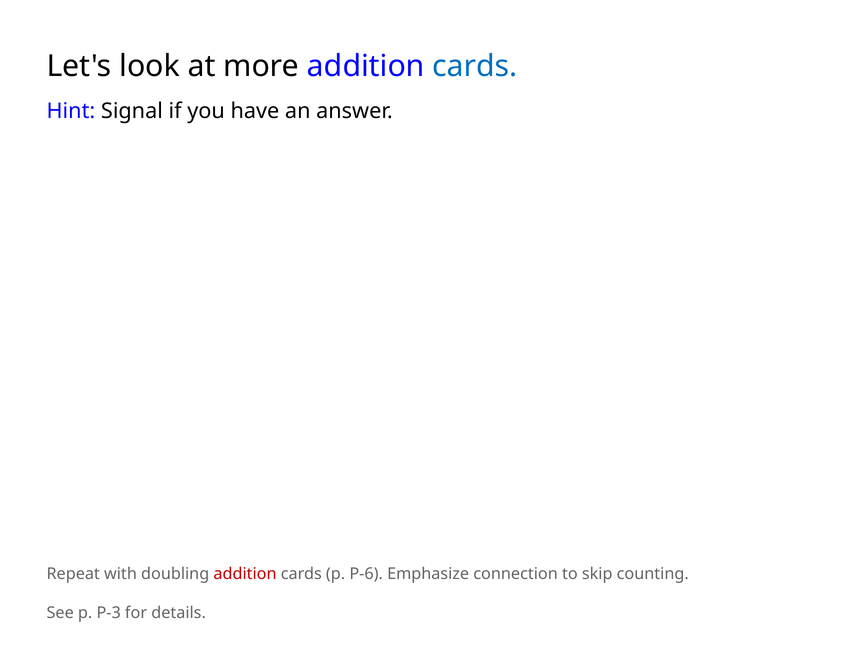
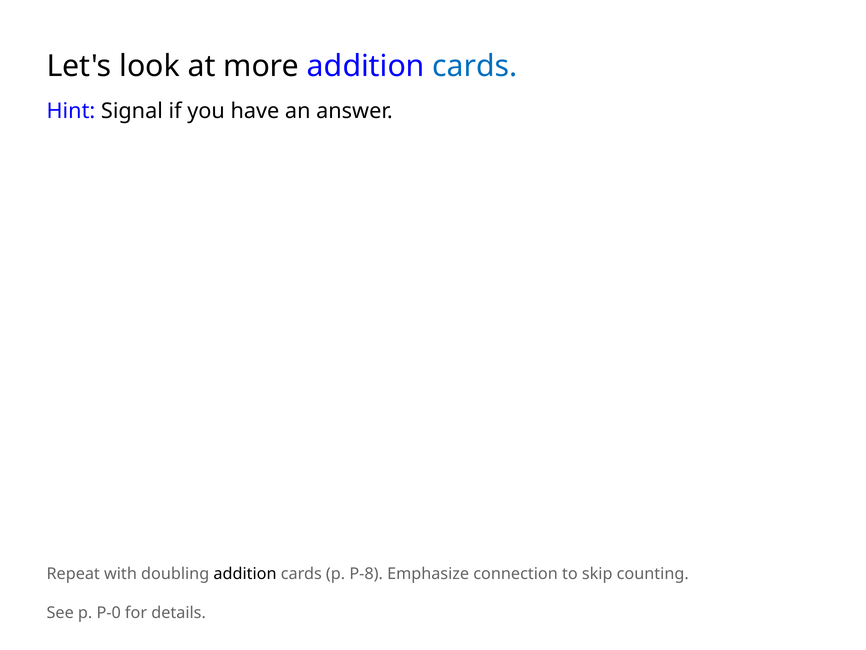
addition at (245, 573) colour: red -> black
P-6: P-6 -> P-8
P-3: P-3 -> P-0
